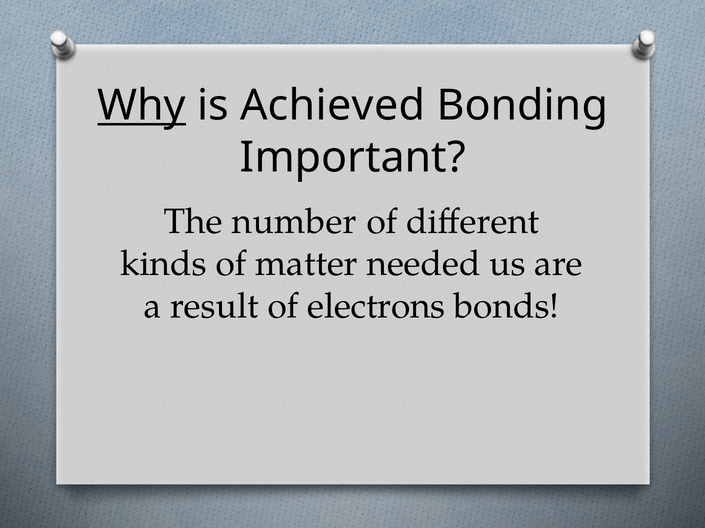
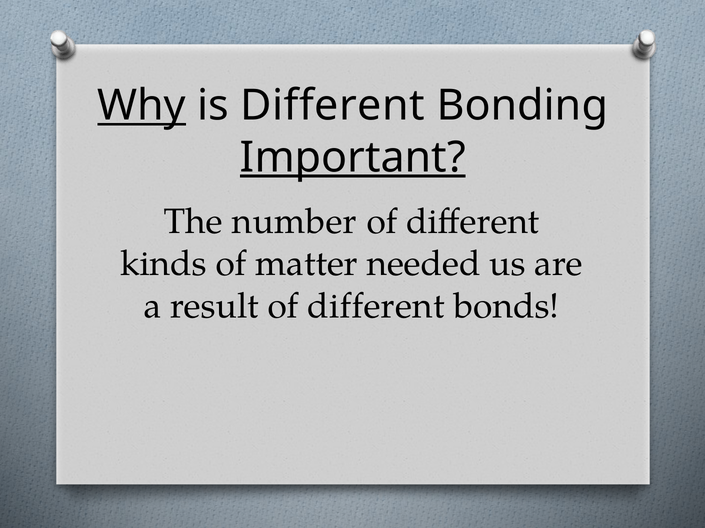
is Achieved: Achieved -> Different
Important underline: none -> present
result of electrons: electrons -> different
